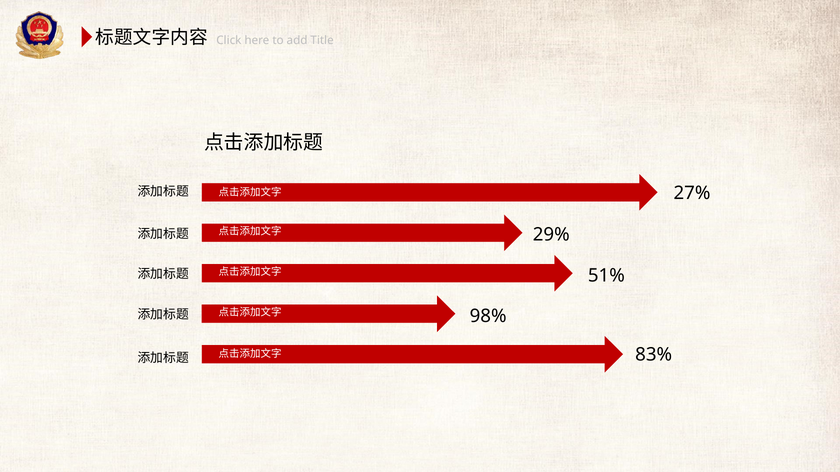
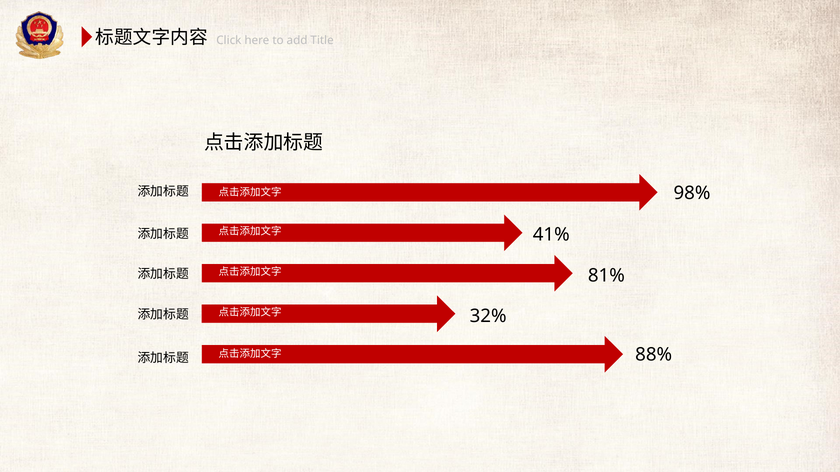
27%: 27% -> 98%
29%: 29% -> 41%
51%: 51% -> 81%
98%: 98% -> 32%
83%: 83% -> 88%
